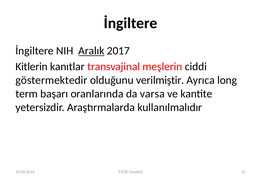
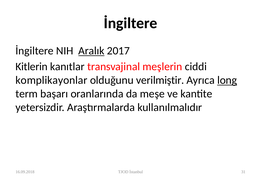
göstermektedir: göstermektedir -> komplikayonlar
long underline: none -> present
varsa: varsa -> meşe
